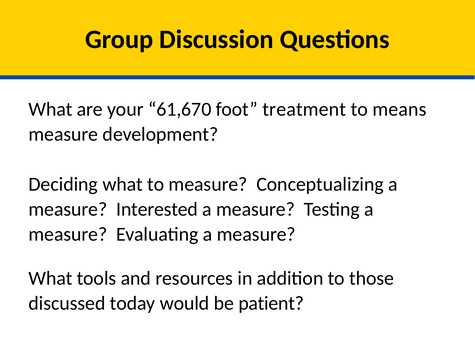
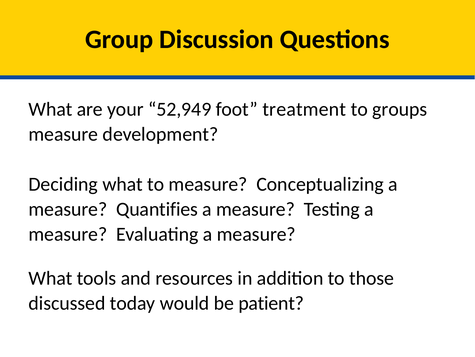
61,670: 61,670 -> 52,949
means: means -> groups
Interested: Interested -> Quantifies
